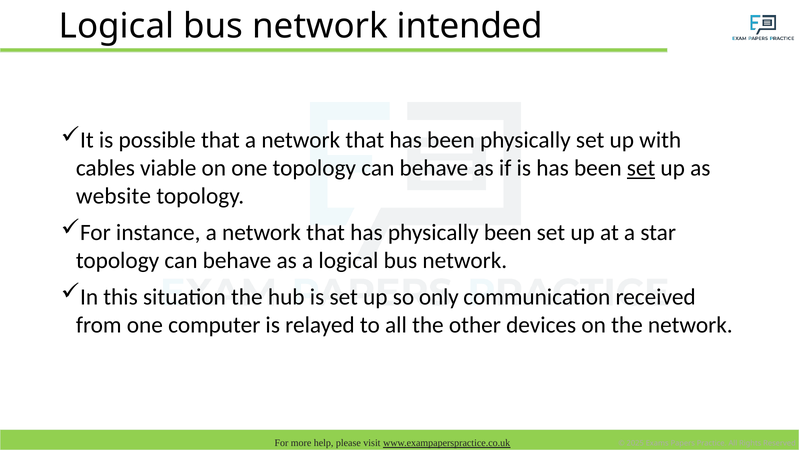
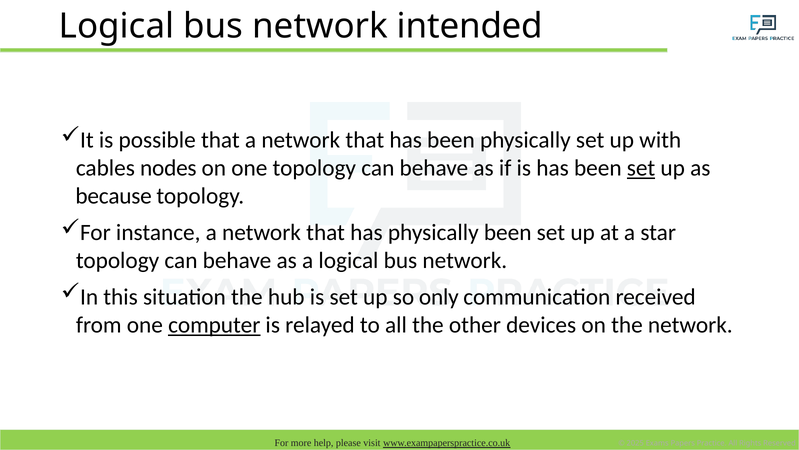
viable: viable -> nodes
website: website -> because
computer underline: none -> present
